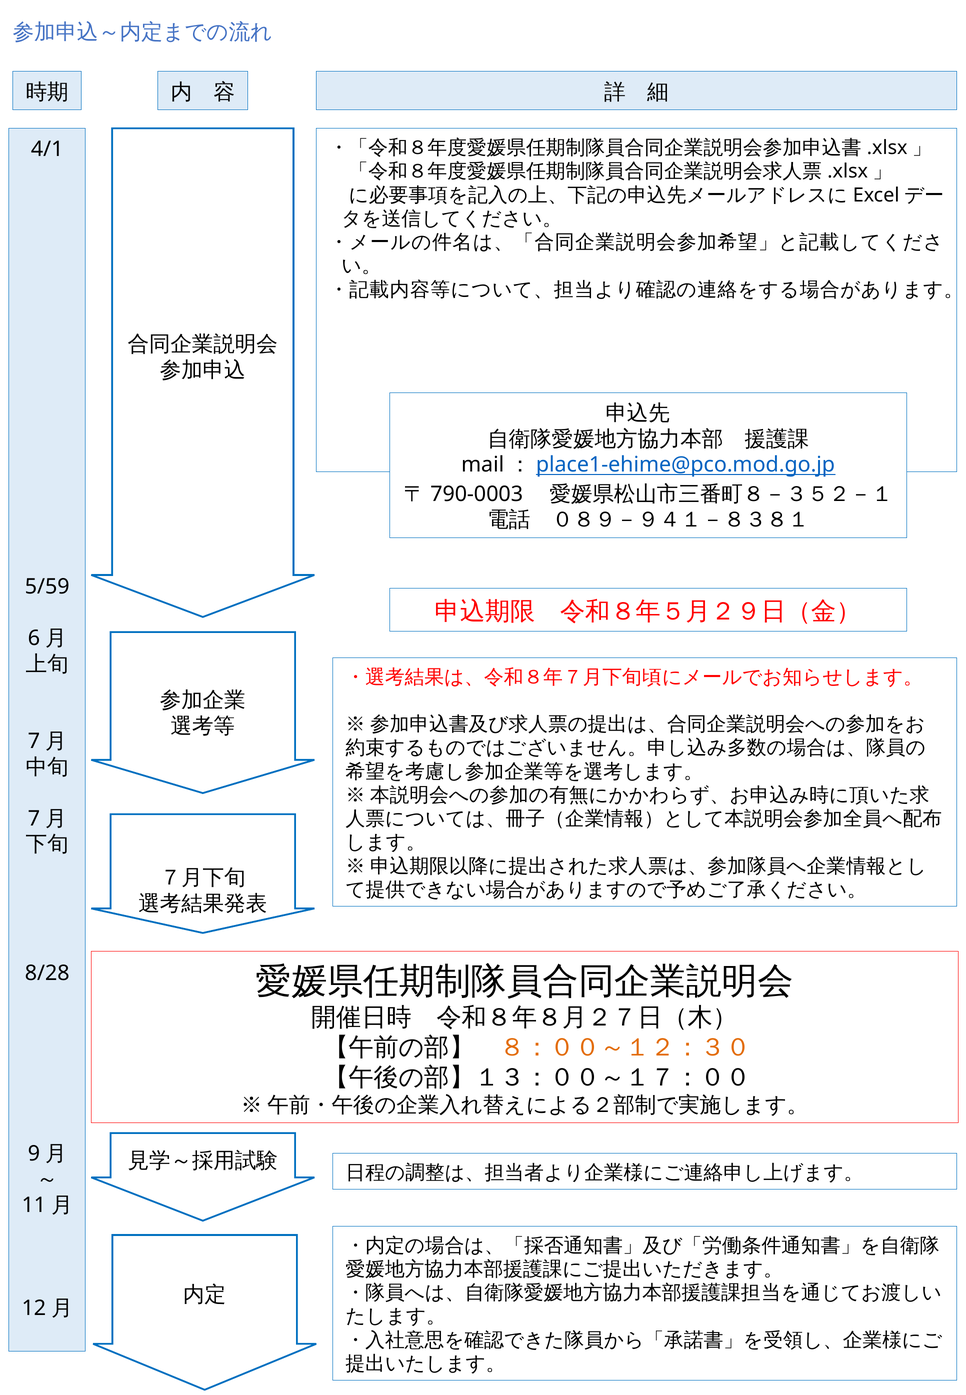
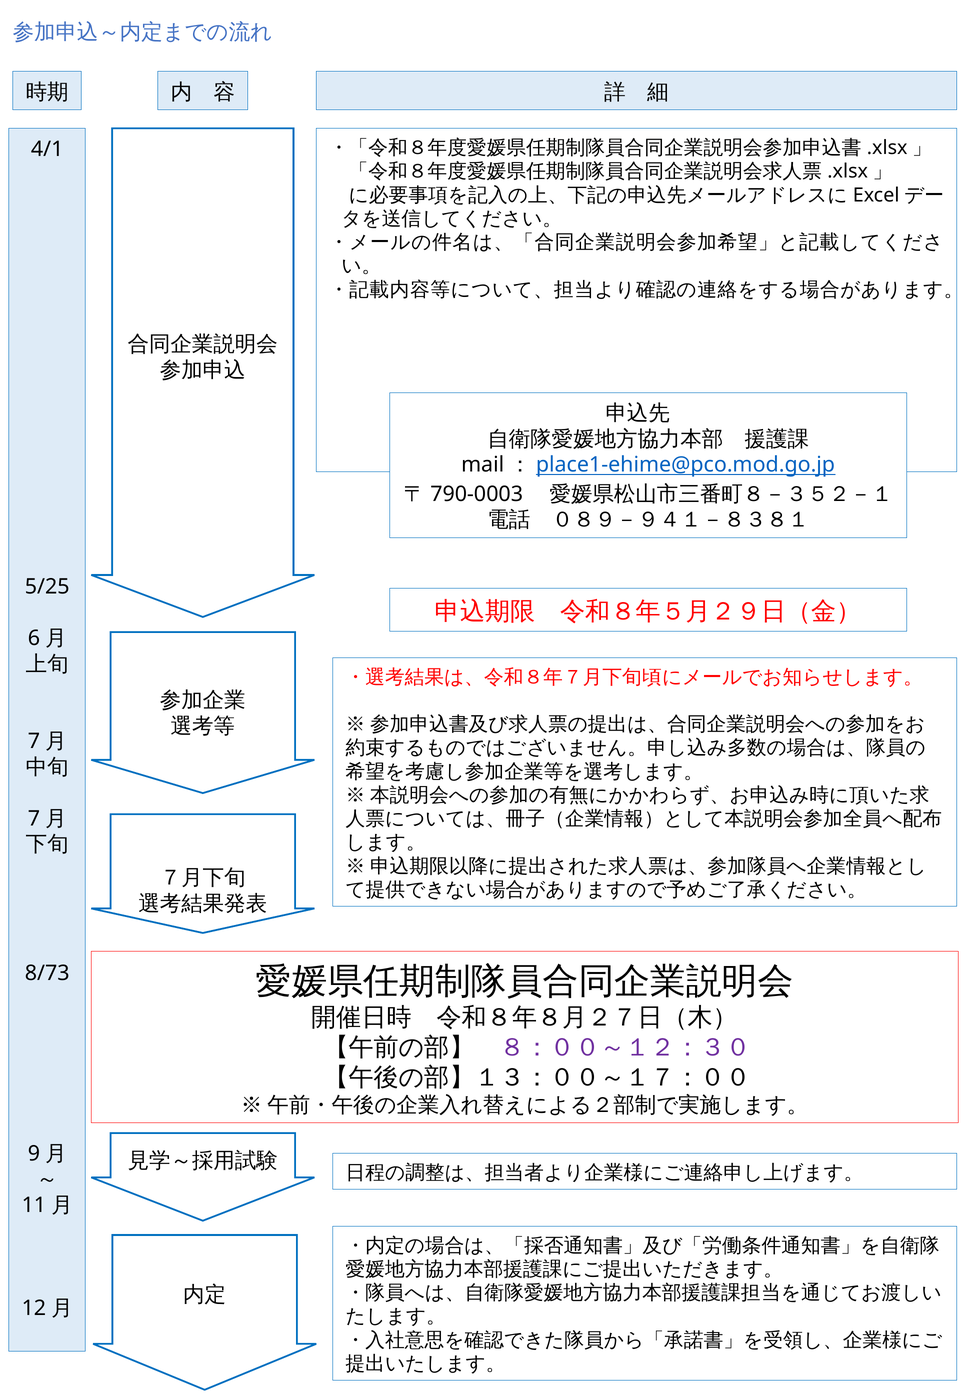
5/59: 5/59 -> 5/25
8/28: 8/28 -> 8/73
８：００～１２：３０ colour: orange -> purple
